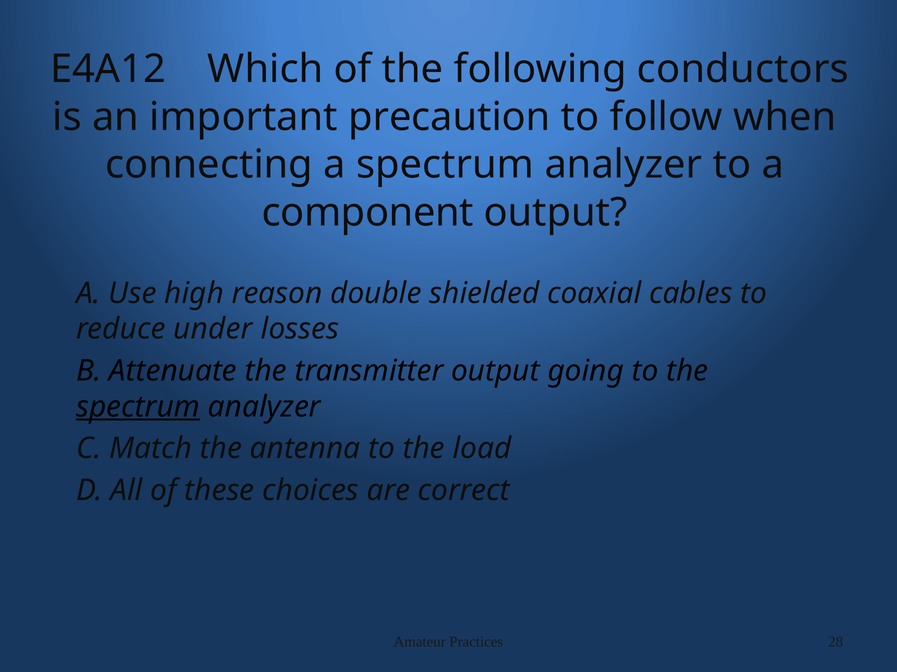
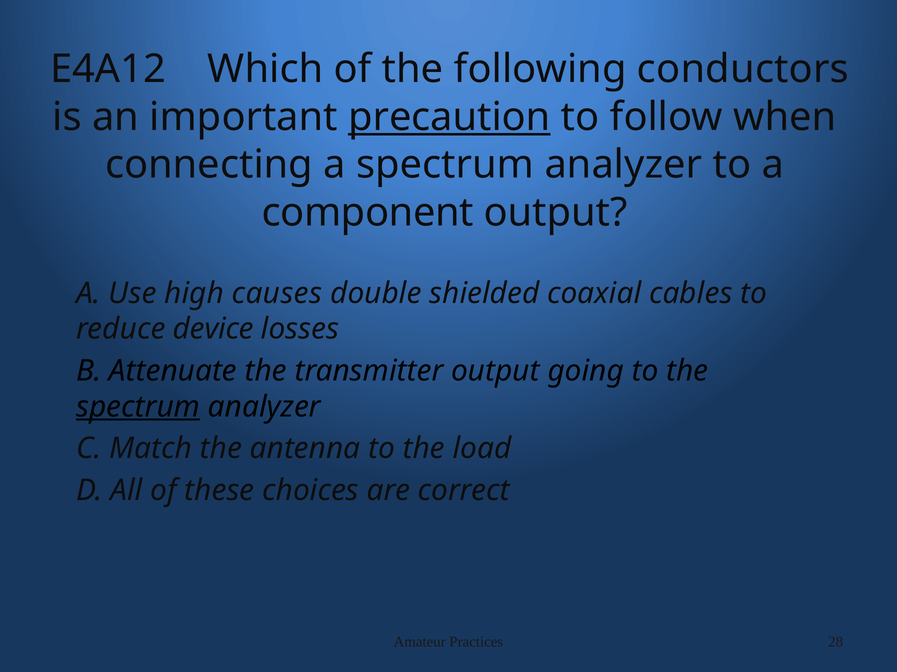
precaution underline: none -> present
reason: reason -> causes
under: under -> device
